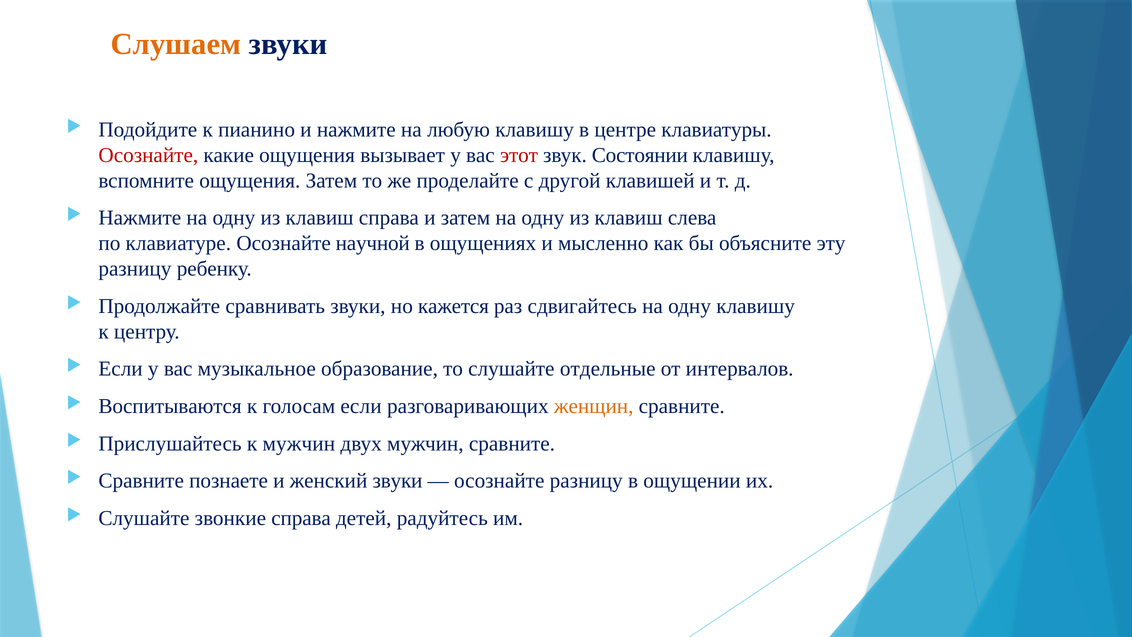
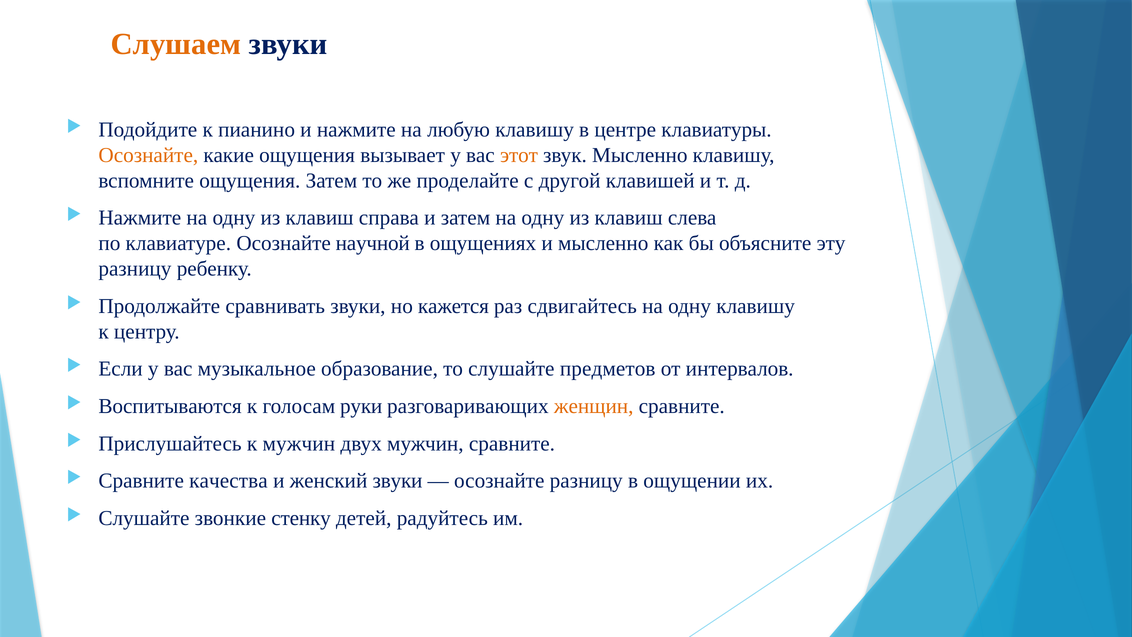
Осознайте at (148, 155) colour: red -> orange
этот colour: red -> orange
звук Состоянии: Состоянии -> Мысленно
отдельные: отдельные -> предметов
голосам если: если -> руки
познаете: познаете -> качества
звонкие справа: справа -> стенку
